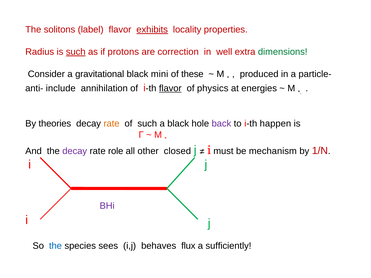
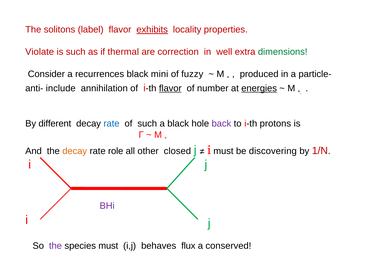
Radius: Radius -> Violate
such at (76, 52) underline: present -> none
protons: protons -> thermal
gravitational: gravitational -> recurrences
these: these -> fuzzy
physics: physics -> number
energies underline: none -> present
theories: theories -> different
rate at (111, 124) colour: orange -> blue
happen: happen -> protons
decay at (75, 151) colour: purple -> orange
mechanism: mechanism -> discovering
the at (55, 246) colour: blue -> purple
species sees: sees -> must
sufficiently: sufficiently -> conserved
